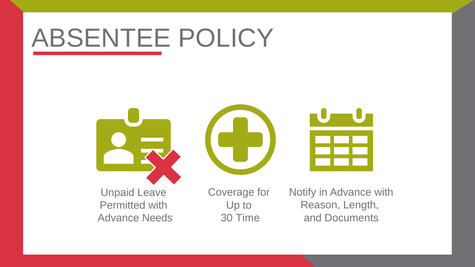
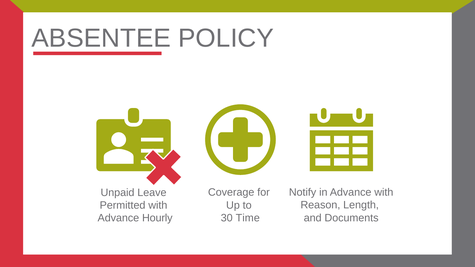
Needs: Needs -> Hourly
